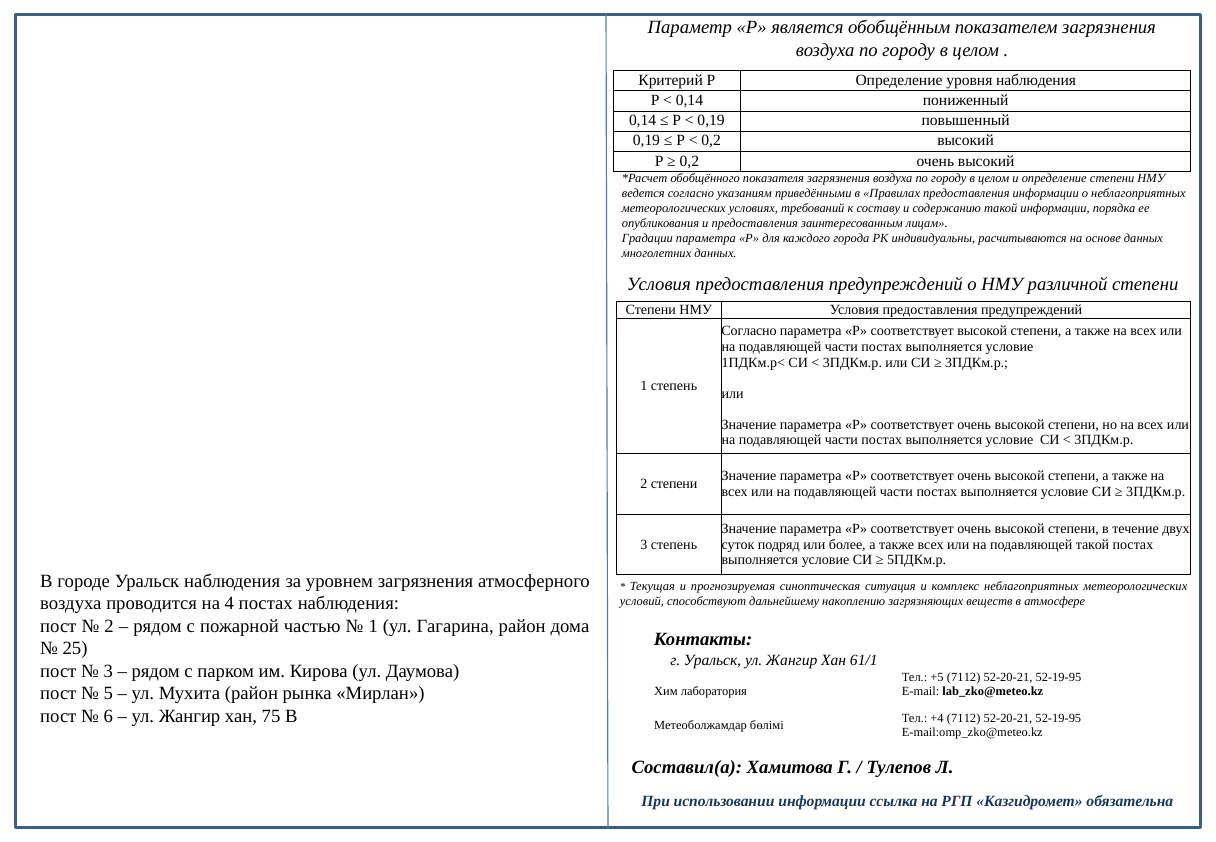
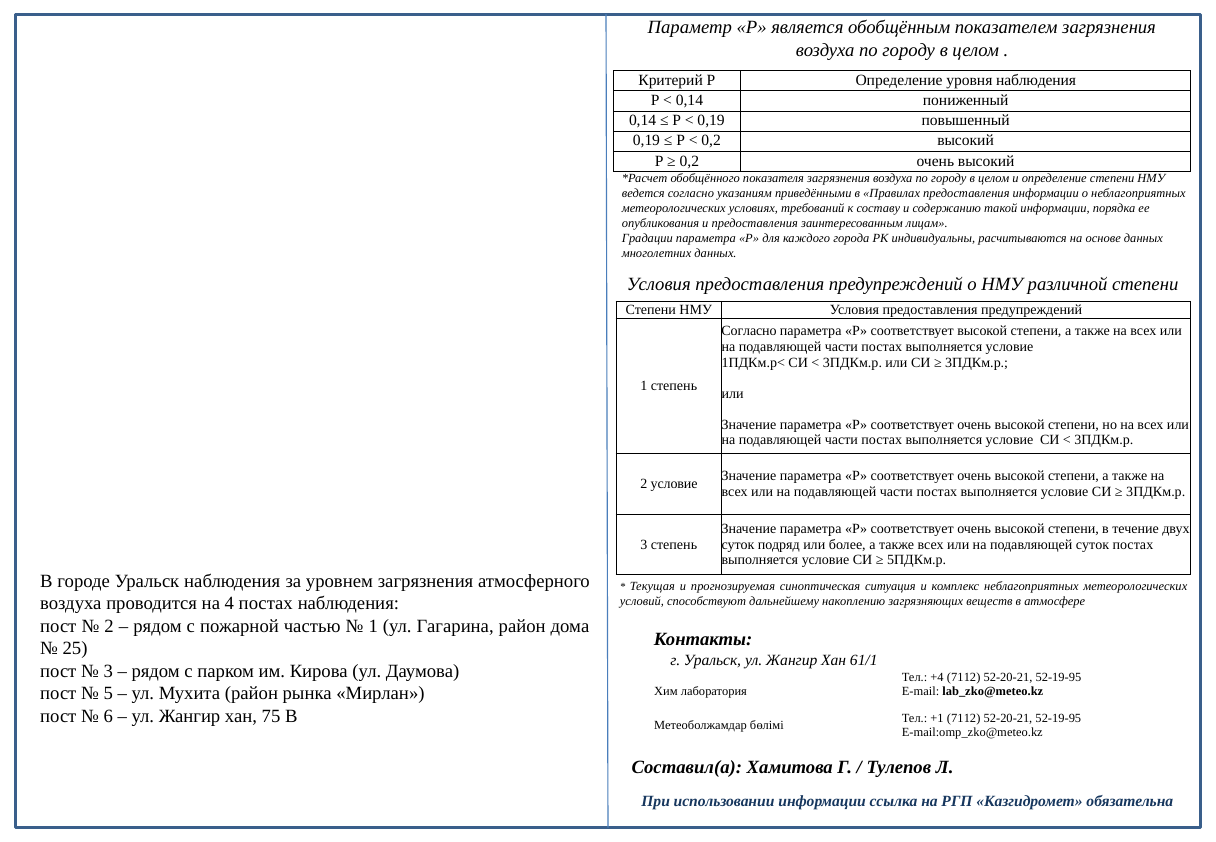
2 степени: степени -> условие
подавляющей такой: такой -> суток
+5: +5 -> +4
+4: +4 -> +1
